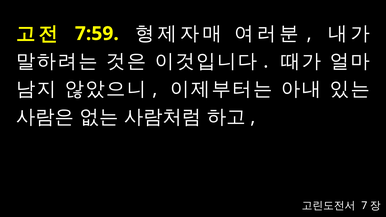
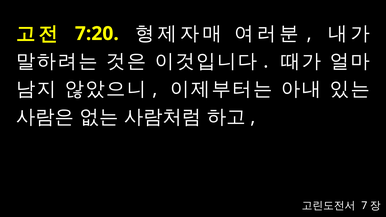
7:59: 7:59 -> 7:20
